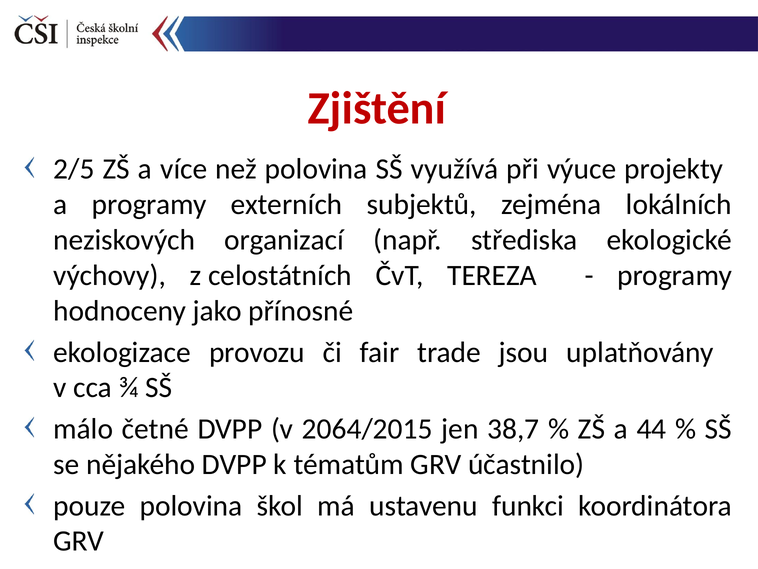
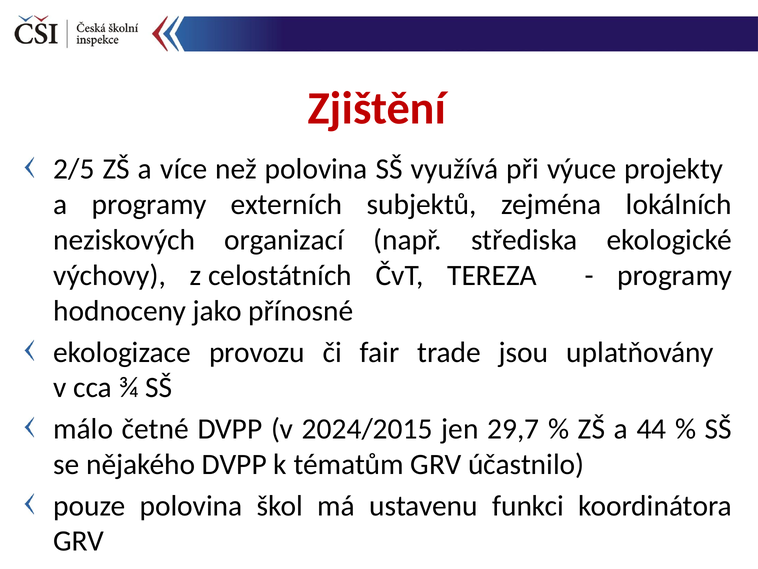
2064/2015: 2064/2015 -> 2024/2015
38,7: 38,7 -> 29,7
